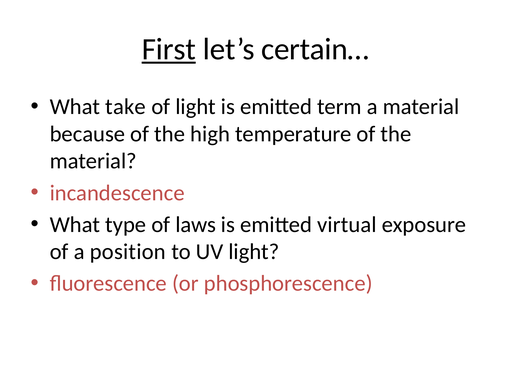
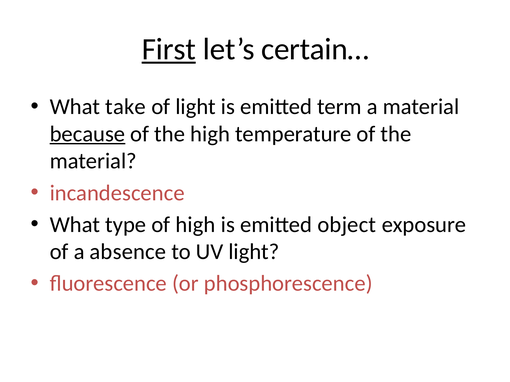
because underline: none -> present
of laws: laws -> high
virtual: virtual -> object
position: position -> absence
